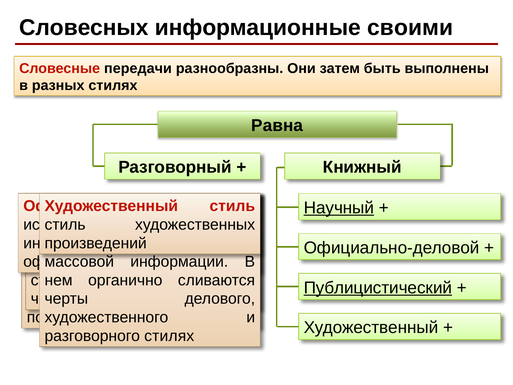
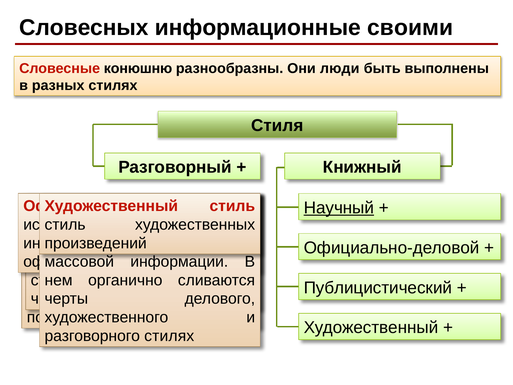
Словесные передачи: передачи -> конюшню
Они затем: затем -> люди
Равна at (277, 125): Равна -> Стиля
Публицистический at (378, 288) underline: present -> none
